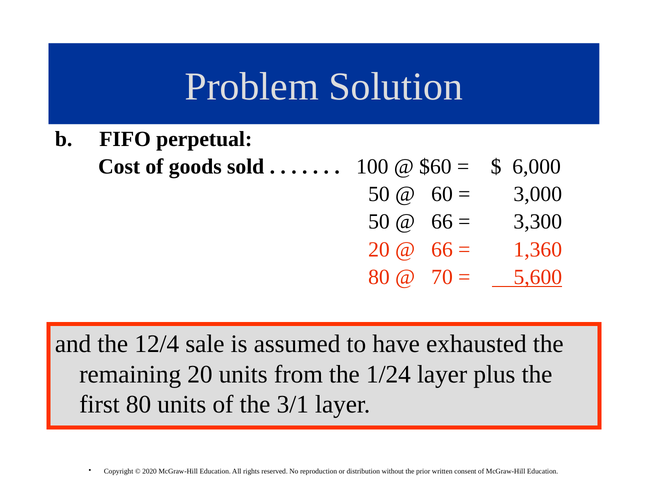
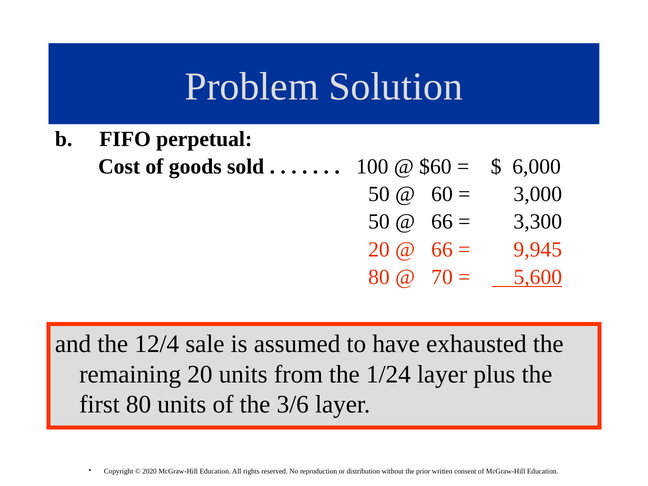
1,360: 1,360 -> 9,945
3/1: 3/1 -> 3/6
